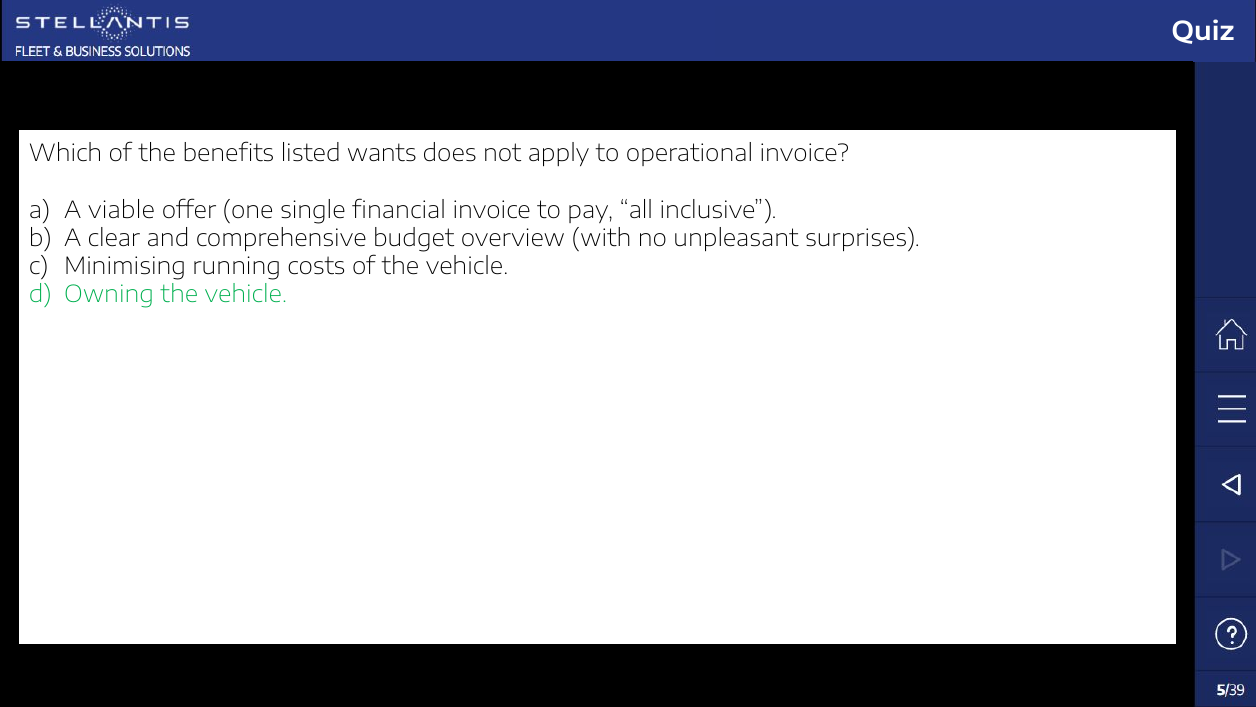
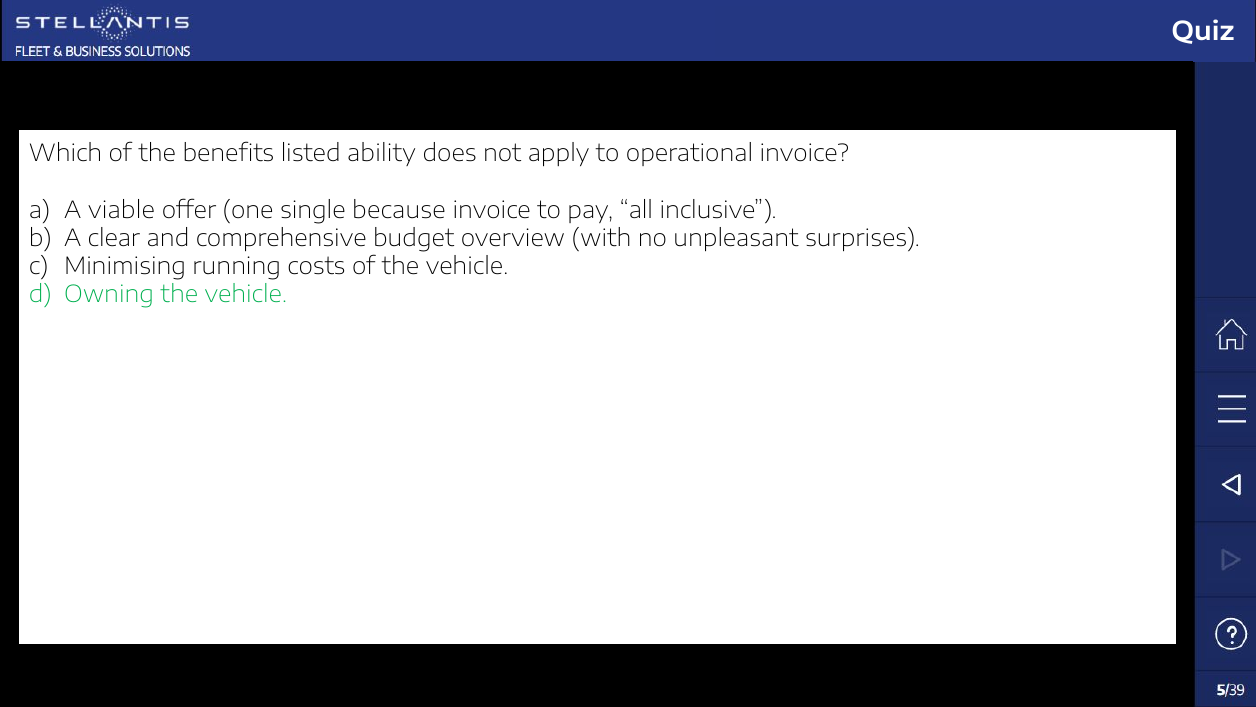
wants: wants -> ability
financial: financial -> because
